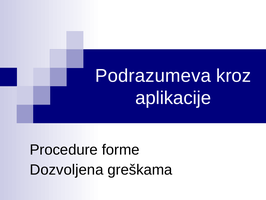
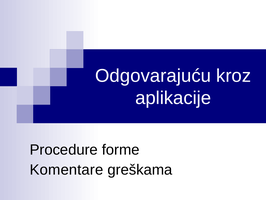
Podrazumeva: Podrazumeva -> Odgovarajuću
Dozvoljena: Dozvoljena -> Komentare
